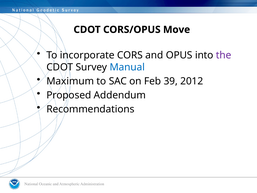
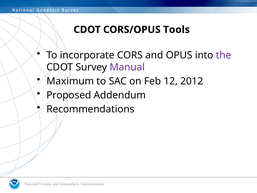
Move: Move -> Tools
Manual colour: blue -> purple
39: 39 -> 12
